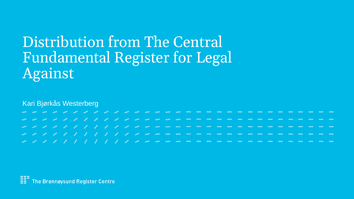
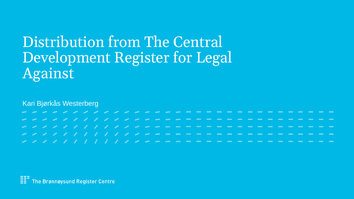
Fundamental: Fundamental -> Development
